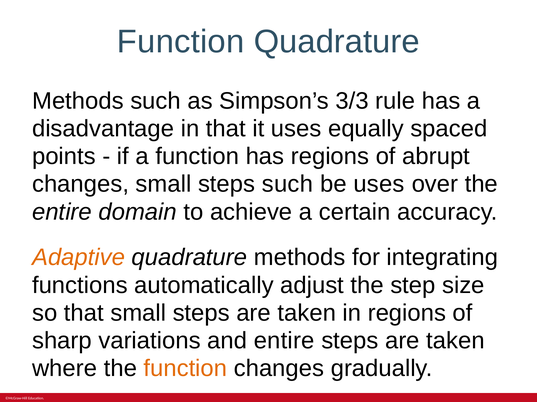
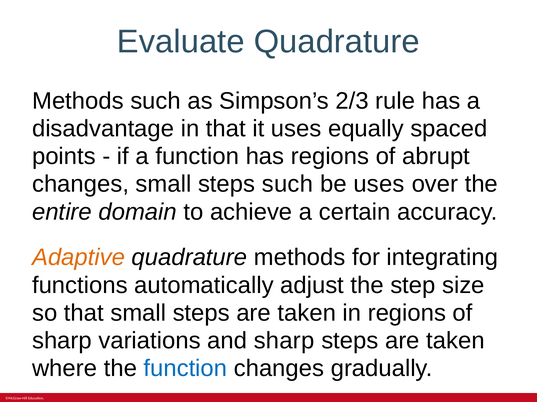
Function at (181, 42): Function -> Evaluate
3/3: 3/3 -> 2/3
and entire: entire -> sharp
function at (185, 369) colour: orange -> blue
